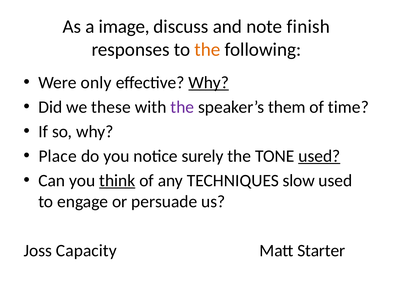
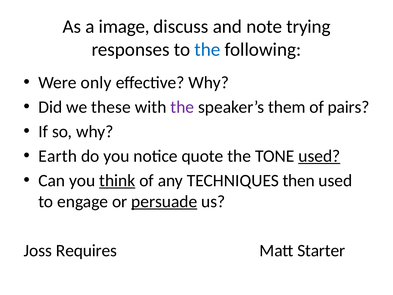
finish: finish -> trying
the at (207, 49) colour: orange -> blue
Why at (209, 82) underline: present -> none
time: time -> pairs
Place: Place -> Earth
surely: surely -> quote
slow: slow -> then
persuade underline: none -> present
Capacity: Capacity -> Requires
